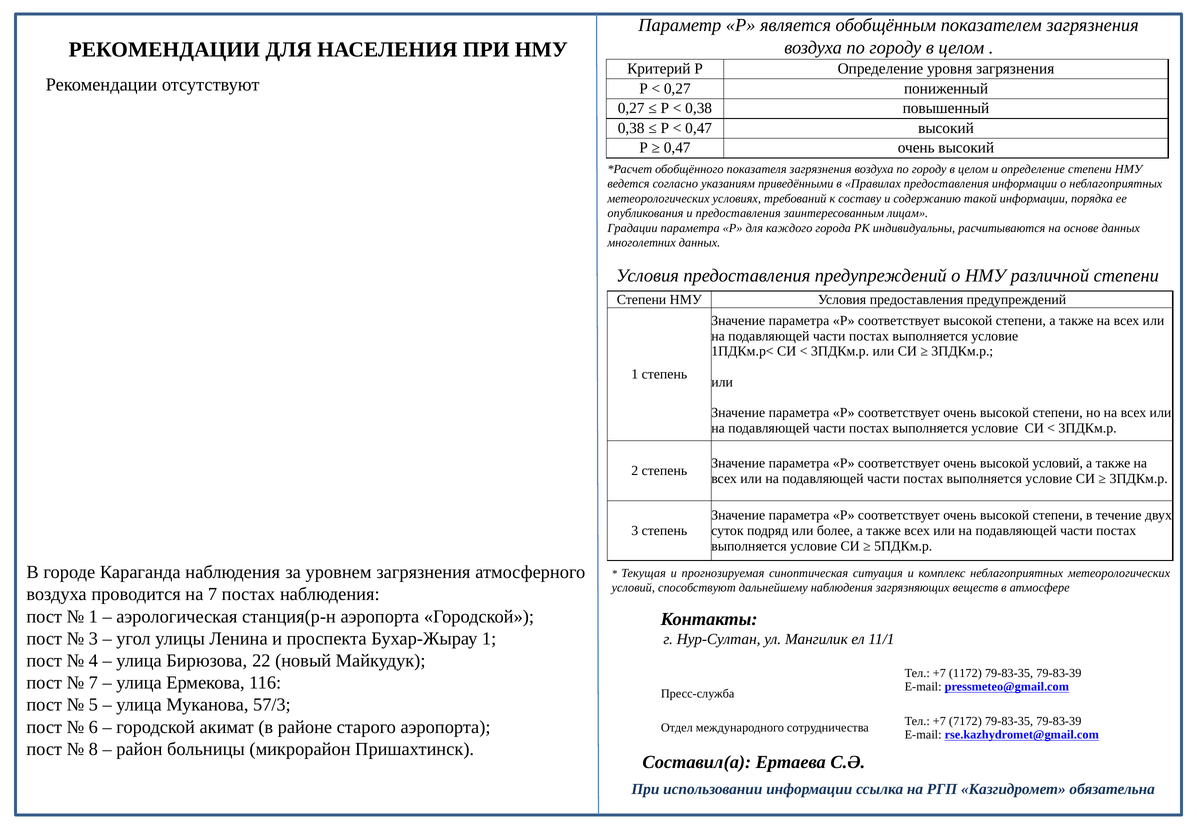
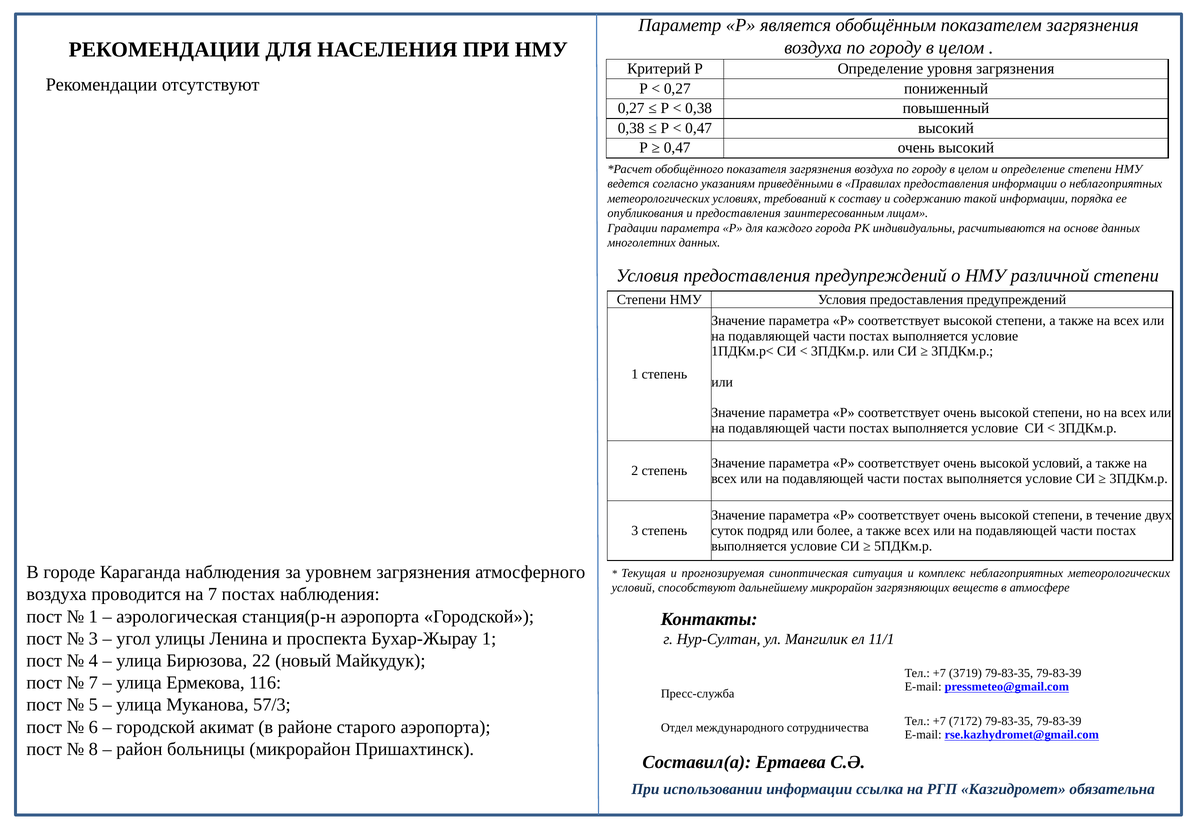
дальнейшему наблюдения: наблюдения -> микрорайон
1172: 1172 -> 3719
